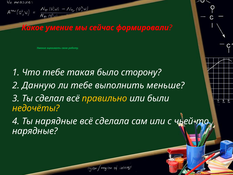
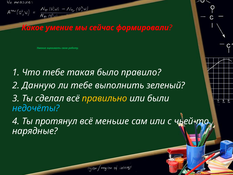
сторону: сторону -> правило
меньше: меньше -> зеленый
недочёты colour: yellow -> light blue
Ты нарядные: нарядные -> протянул
сделала: сделала -> меньше
